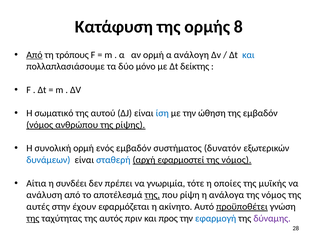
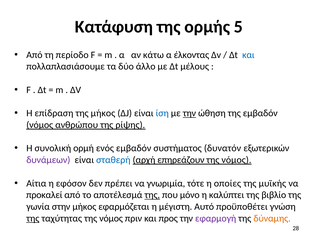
8: 8 -> 5
Από at (34, 55) underline: present -> none
τρόπους: τρόπους -> περίοδο
αν ορμή: ορμή -> κάτω
ανάλογη: ανάλογη -> έλκοντας
μόνο: μόνο -> άλλο
δείκτης: δείκτης -> μέλους
σωματικό: σωματικό -> επίδραση
της αυτού: αυτού -> μήκος
την at (189, 113) underline: none -> present
δυνάμεων colour: blue -> purple
εφαρμοστεί: εφαρμοστεί -> επηρεάζουν
συνδέει: συνδέει -> εφόσον
ανάλυση: ανάλυση -> προκαλεί
ρίψη: ρίψη -> μόνο
ανάλογα: ανάλογα -> καλύπτει
νόμος at (274, 195): νόμος -> βιβλίο
αυτές: αυτές -> γωνία
στην έχουν: έχουν -> μήκος
ακίνητο: ακίνητο -> μέγιστη
προϋποθέτει underline: present -> none
ταχύτητας της αυτός: αυτός -> νόμος
εφαρμογή colour: blue -> purple
δύναμης colour: purple -> orange
